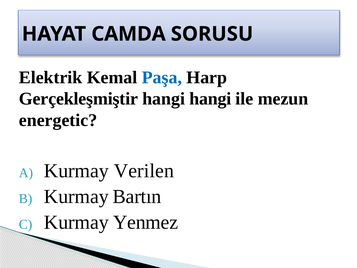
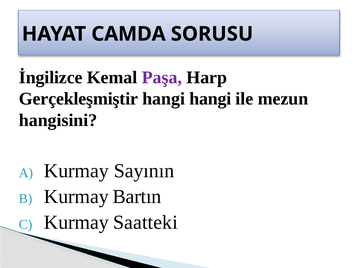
Elektrik: Elektrik -> İngilizce
Paşa colour: blue -> purple
energetic: energetic -> hangisini
Verilen: Verilen -> Sayının
Yenmez: Yenmez -> Saatteki
